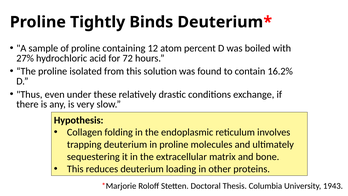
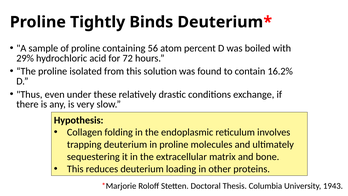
12: 12 -> 56
27%: 27% -> 29%
